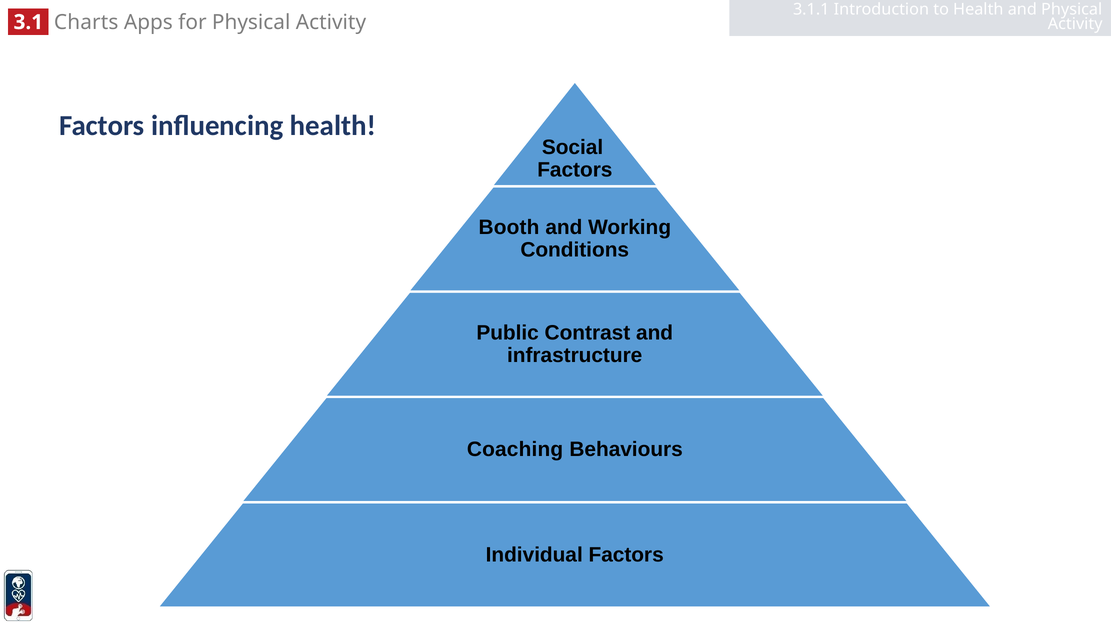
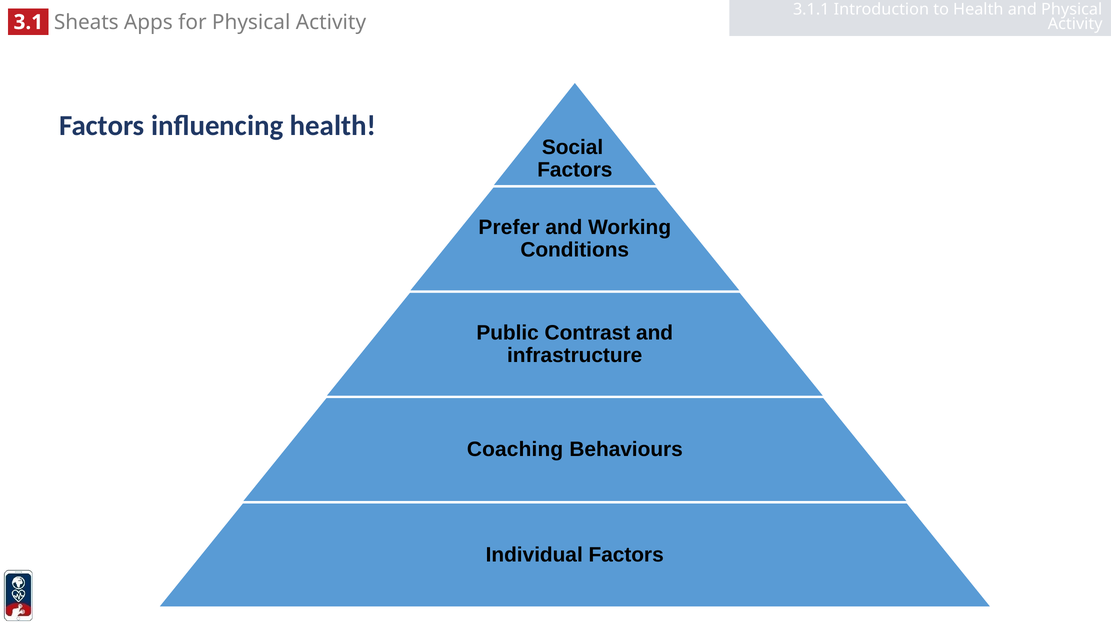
Charts: Charts -> Sheats
Booth: Booth -> Prefer
